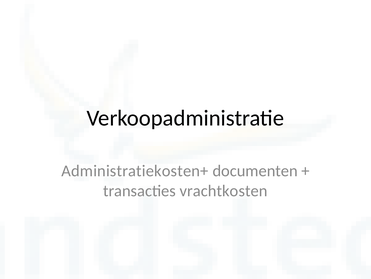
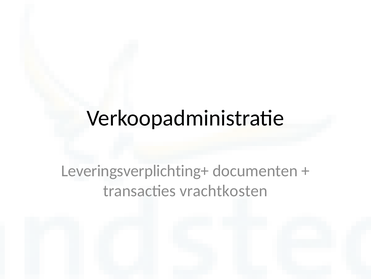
Administratiekosten+: Administratiekosten+ -> Leveringsverplichting+
